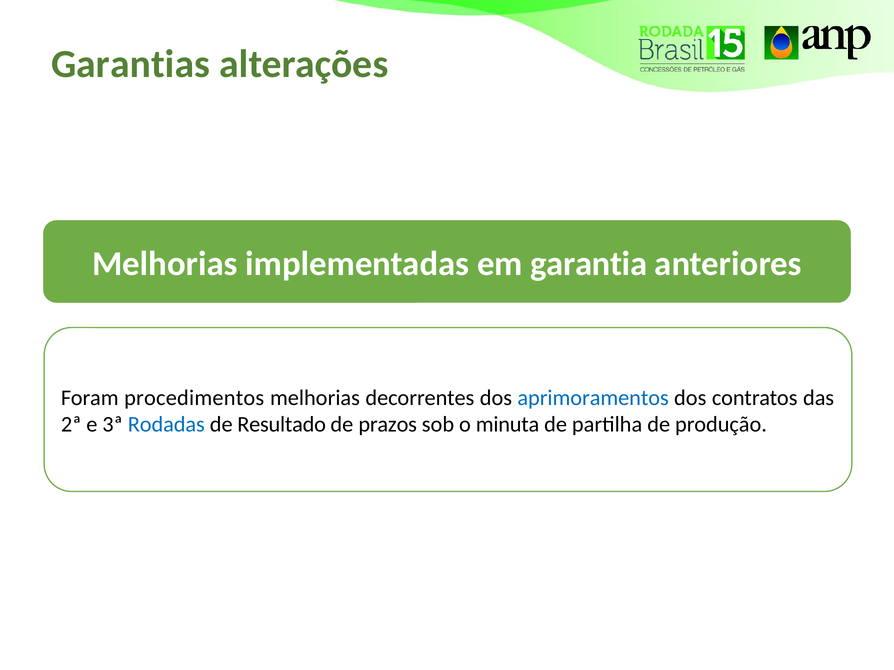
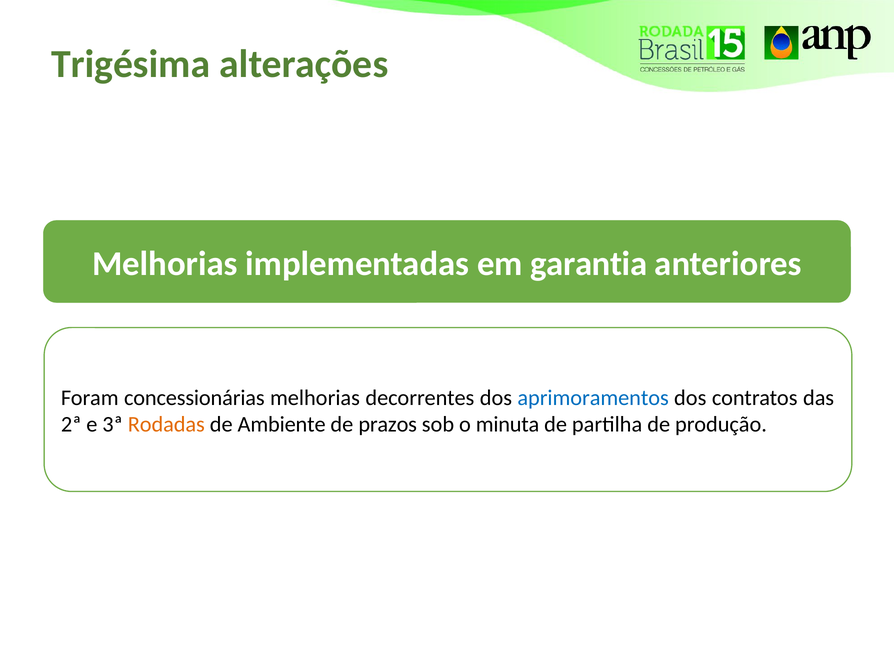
Garantias: Garantias -> Trigésima
procedimentos: procedimentos -> concessionárias
Rodadas colour: blue -> orange
Resultado: Resultado -> Ambiente
